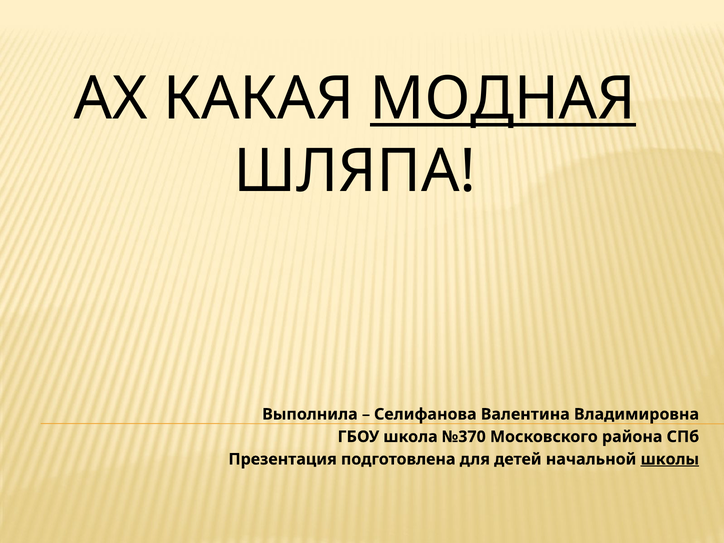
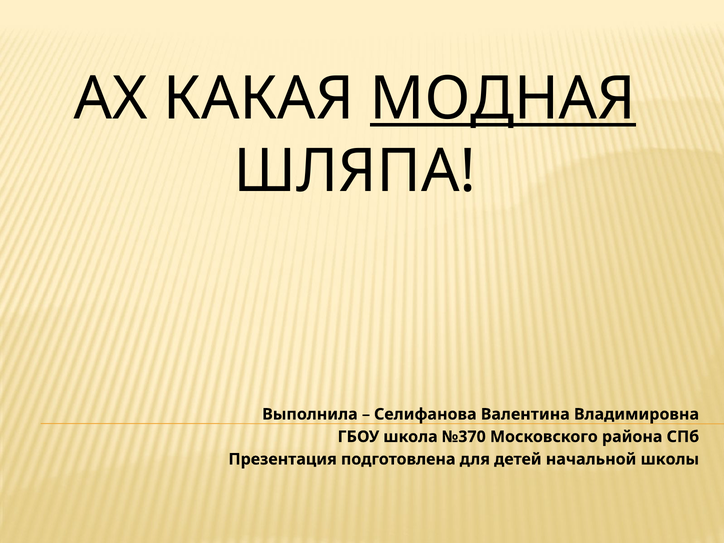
школы underline: present -> none
